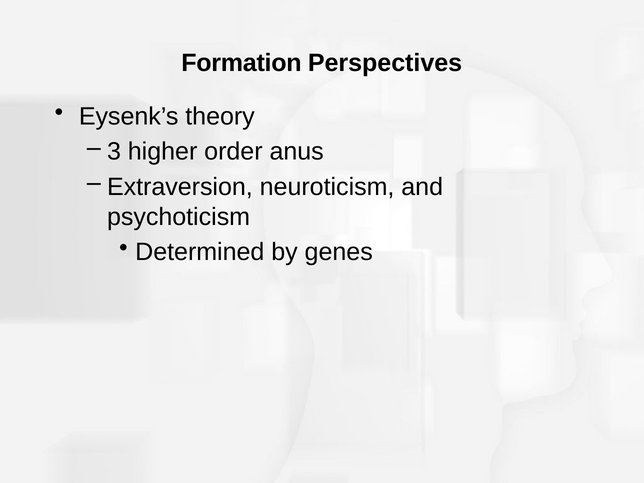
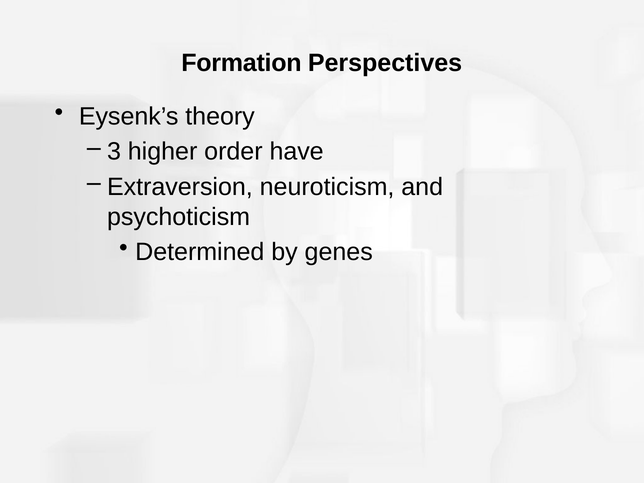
anus: anus -> have
